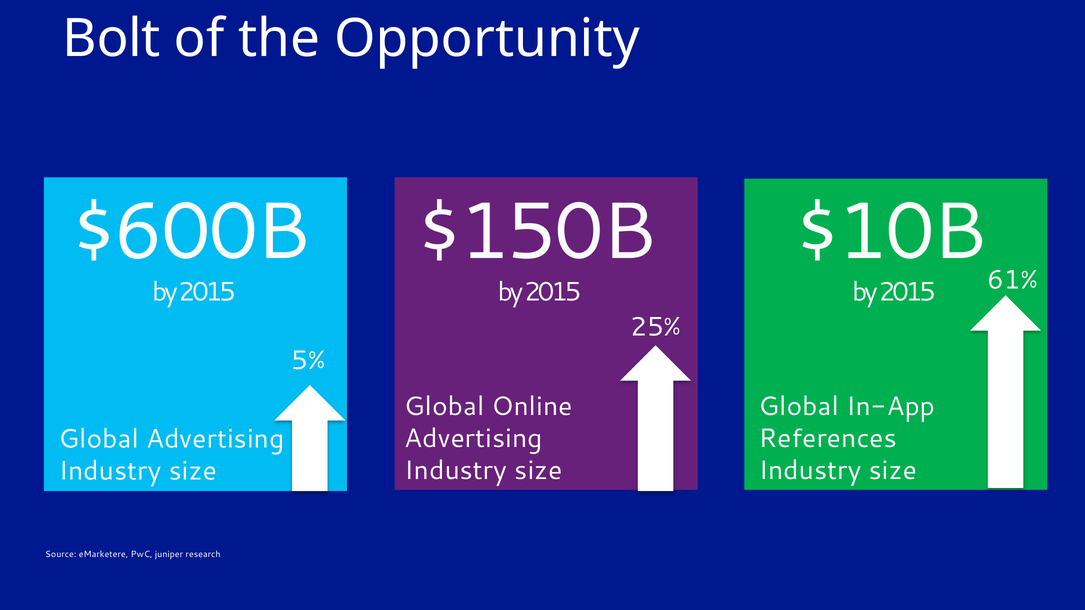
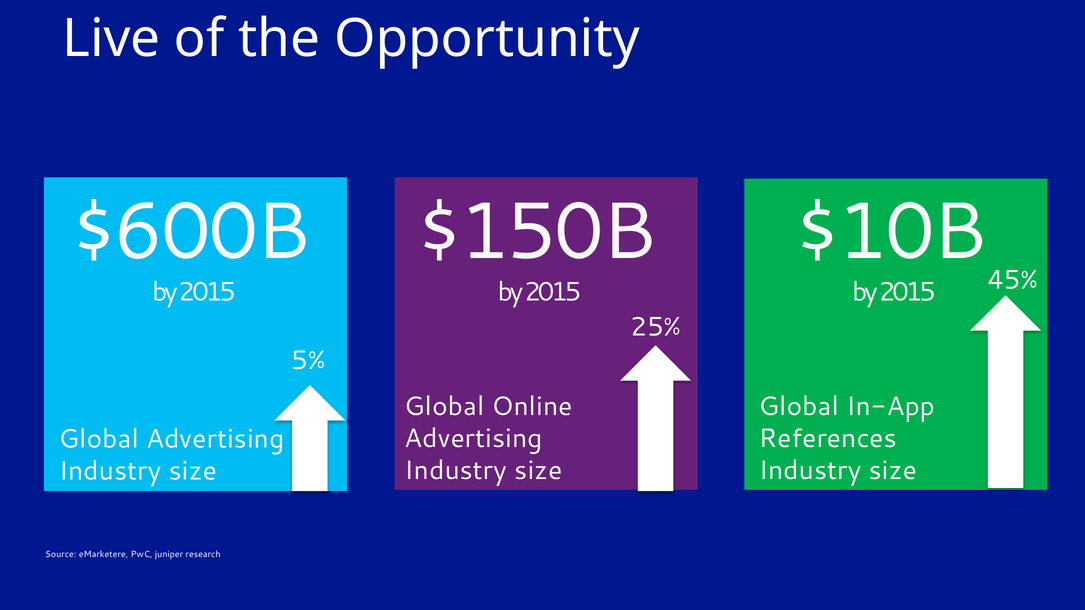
Bolt: Bolt -> Live
61%: 61% -> 45%
